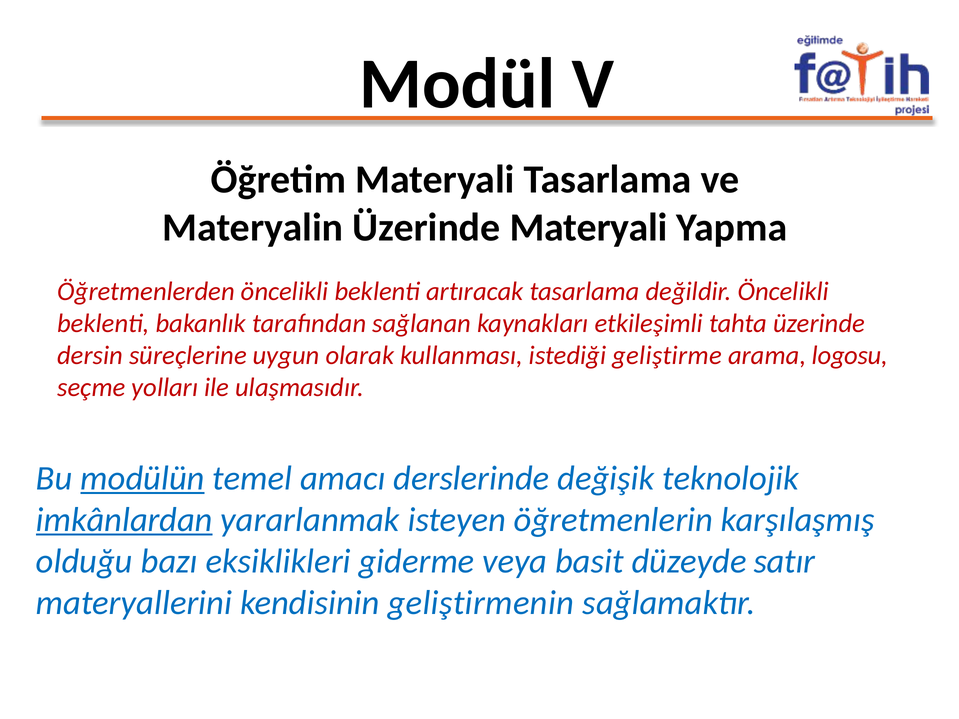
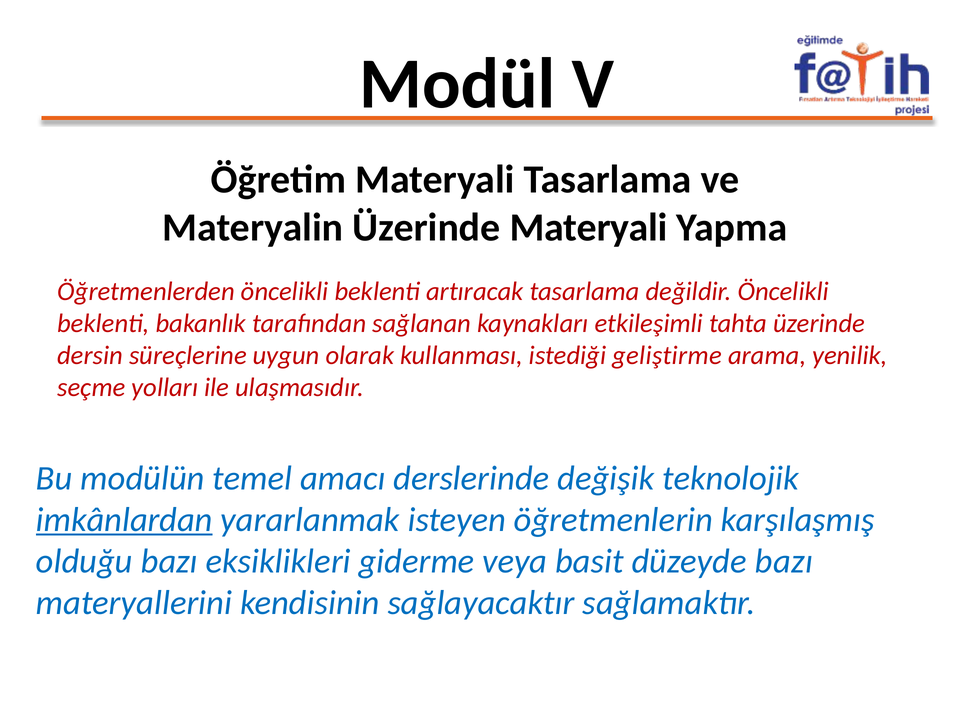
logosu: logosu -> yenilik
modülün underline: present -> none
düzeyde satır: satır -> bazı
geliştirmenin: geliştirmenin -> sağlayacaktır
